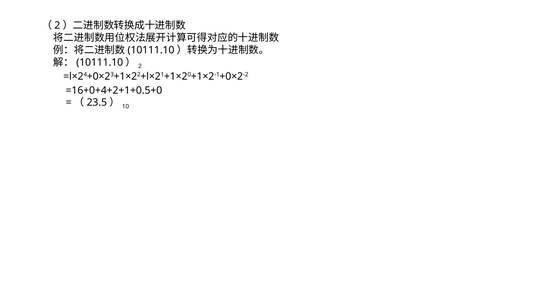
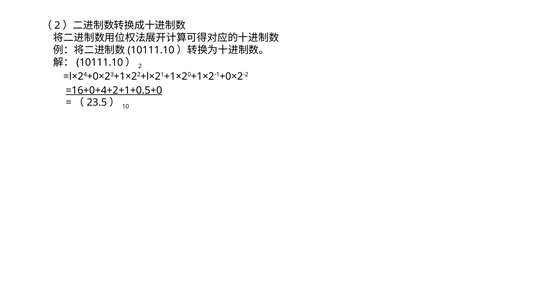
=16+0+4+2+1+0.5+0 underline: none -> present
